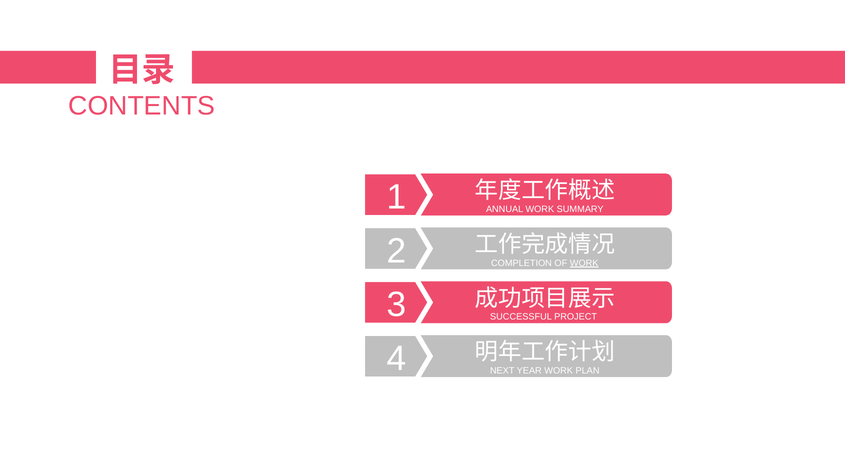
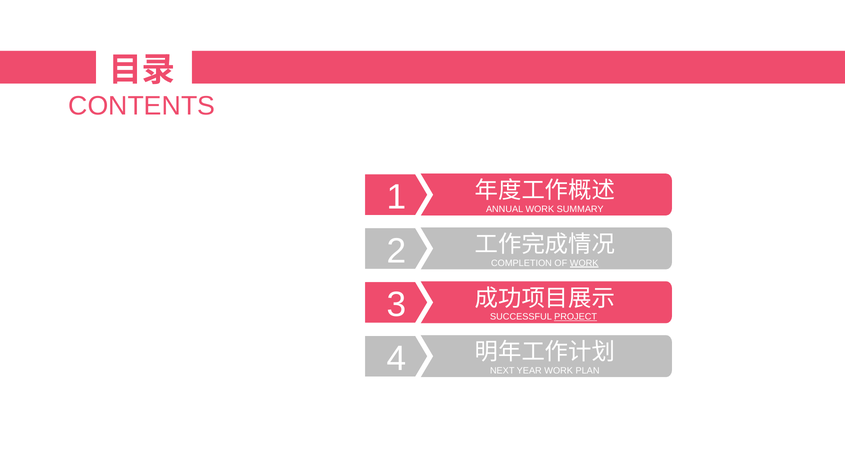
PROJECT underline: none -> present
